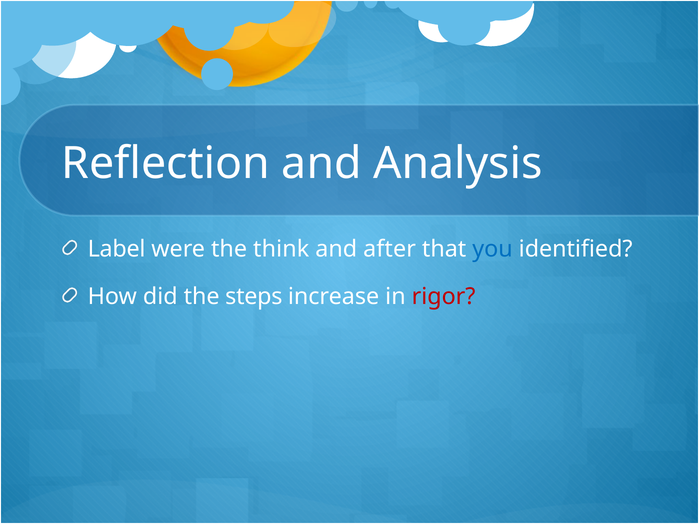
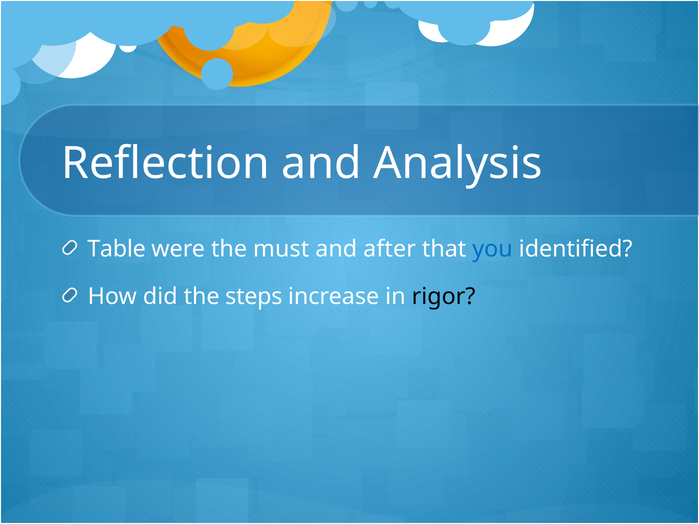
Label: Label -> Table
think: think -> must
rigor colour: red -> black
